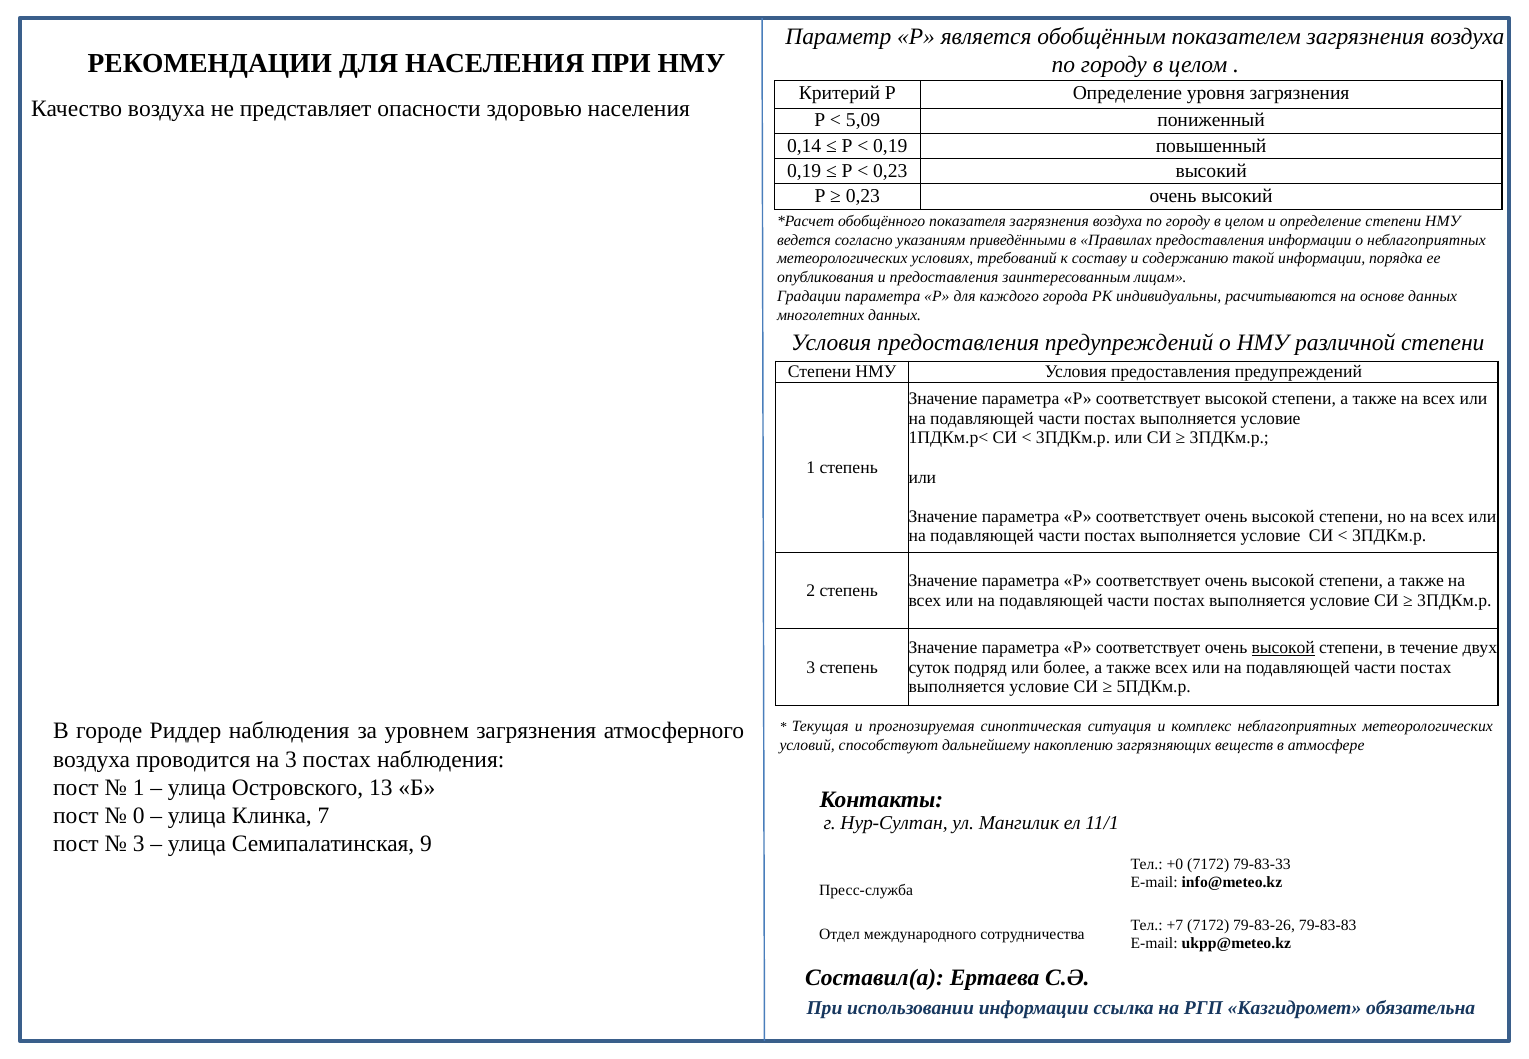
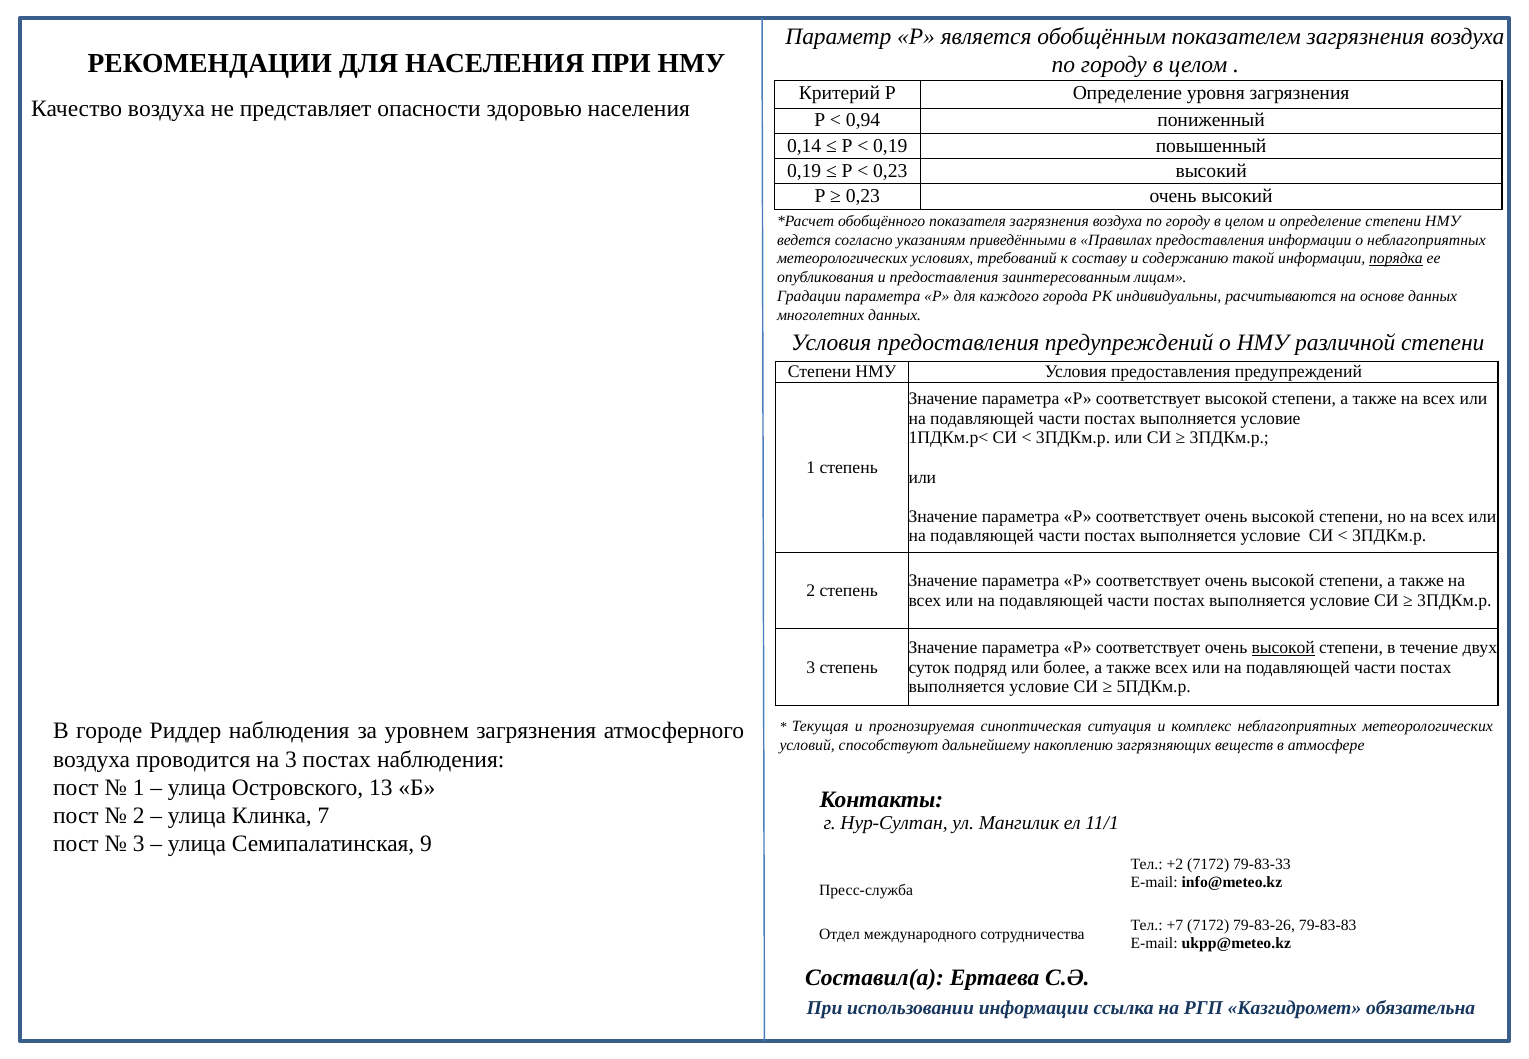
5,09: 5,09 -> 0,94
порядка underline: none -> present
0 at (139, 815): 0 -> 2
+0: +0 -> +2
